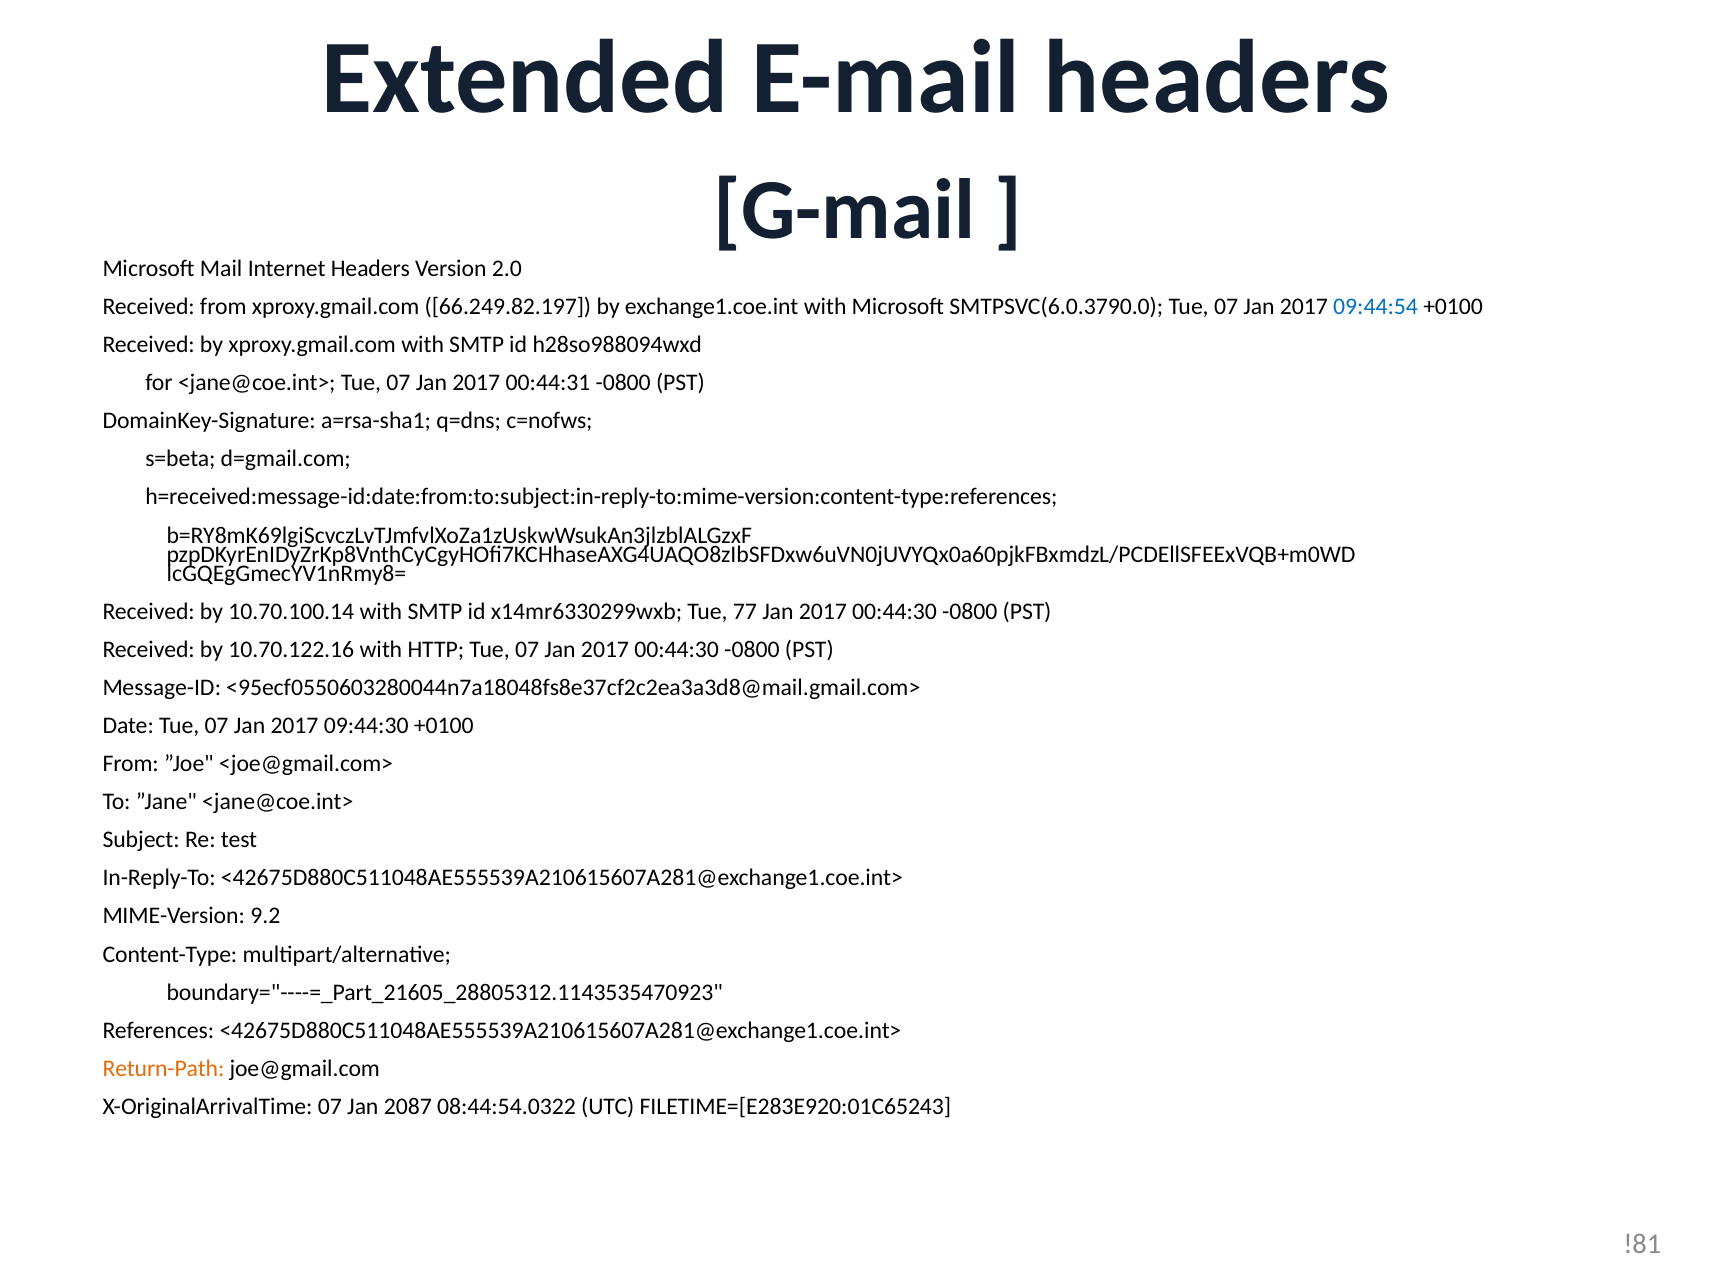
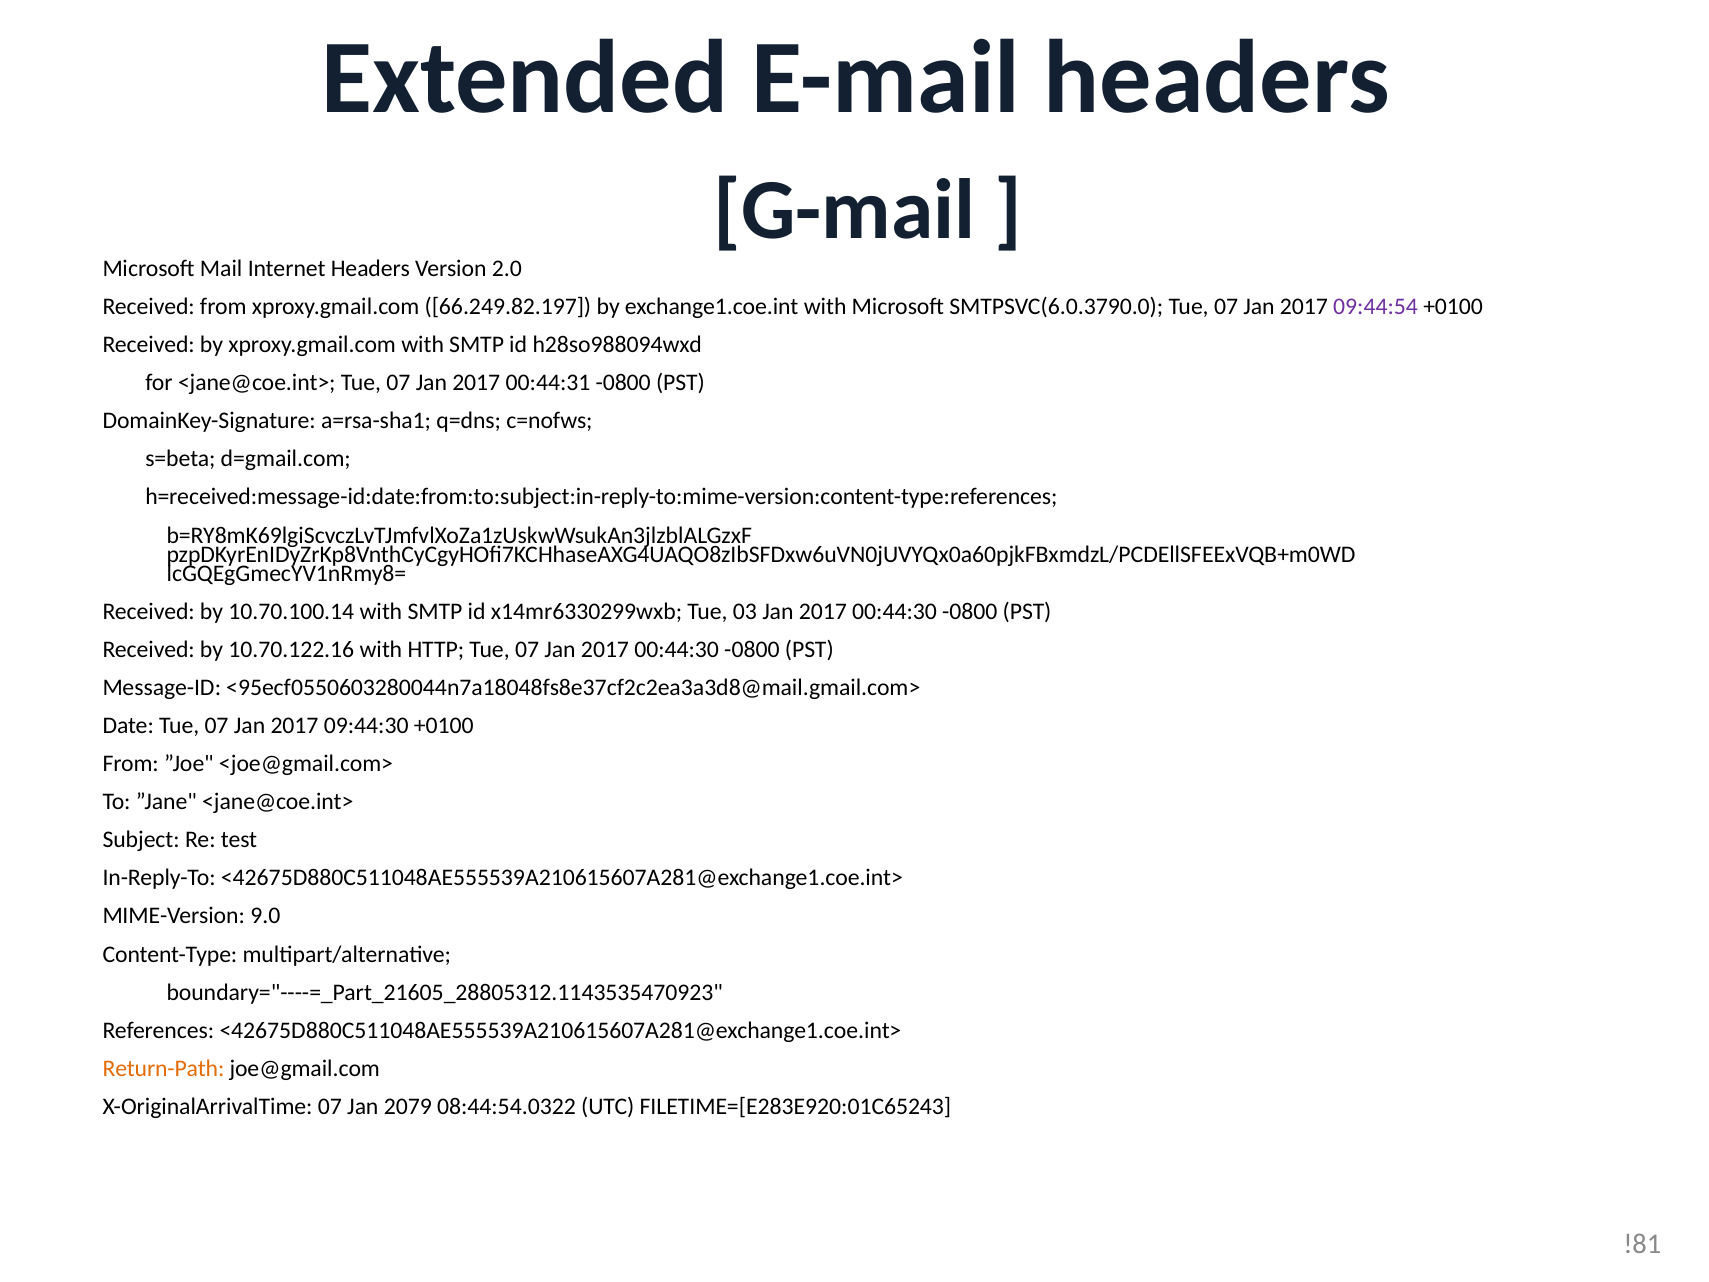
09:44:54 colour: blue -> purple
77: 77 -> 03
9.2: 9.2 -> 9.0
2087: 2087 -> 2079
